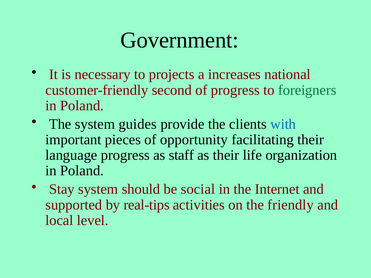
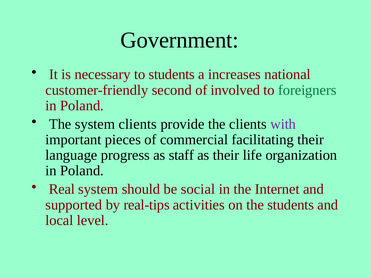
to projects: projects -> students
of progress: progress -> involved
system guides: guides -> clients
with colour: blue -> purple
opportunity: opportunity -> commercial
Stay: Stay -> Real
the friendly: friendly -> students
